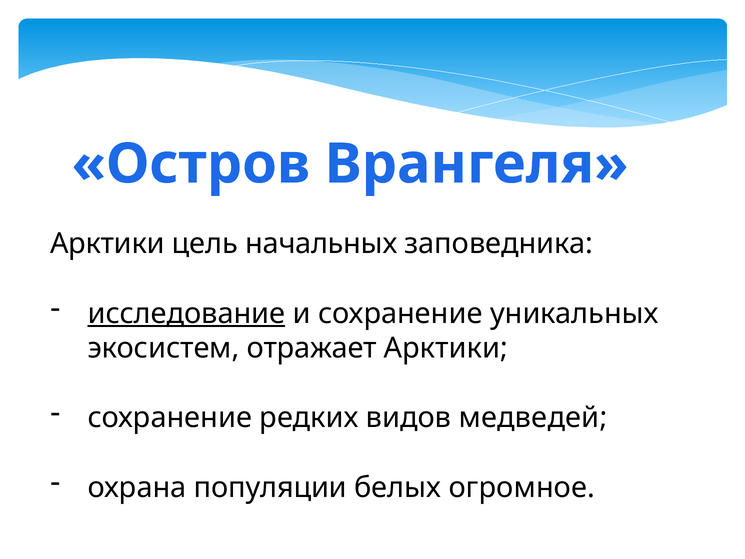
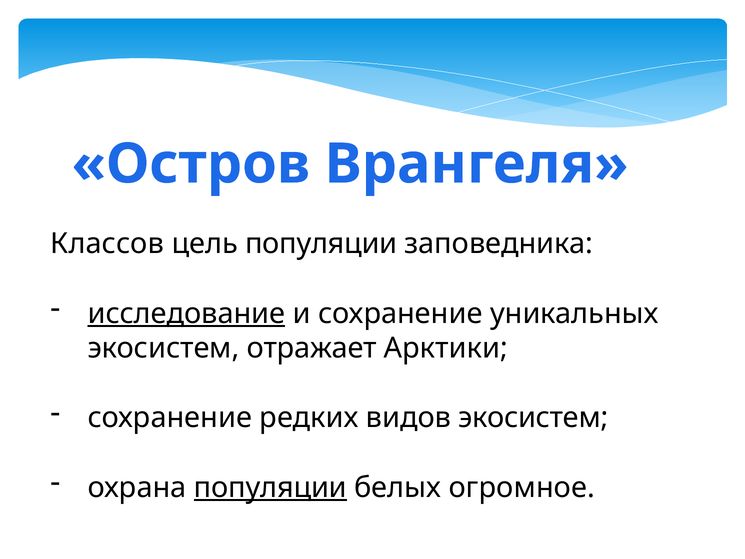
Арктики at (107, 244): Арктики -> Классов
цель начальных: начальных -> популяции
видов медведей: медведей -> экосистем
популяции at (270, 487) underline: none -> present
